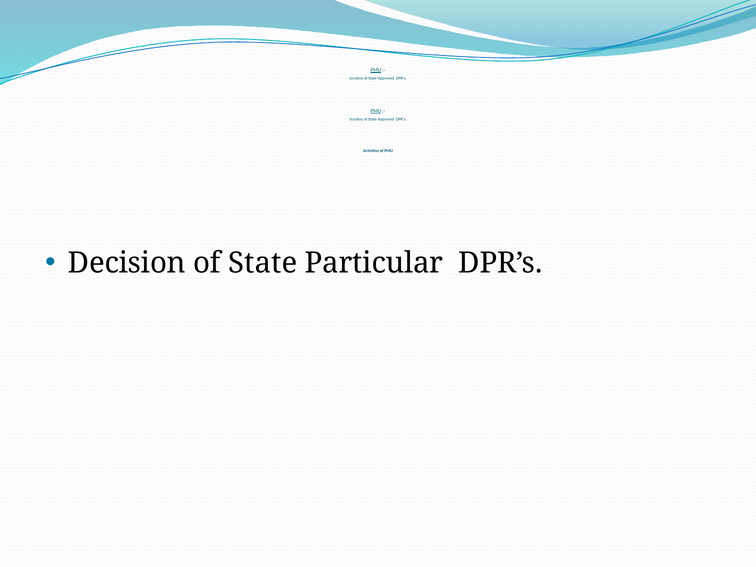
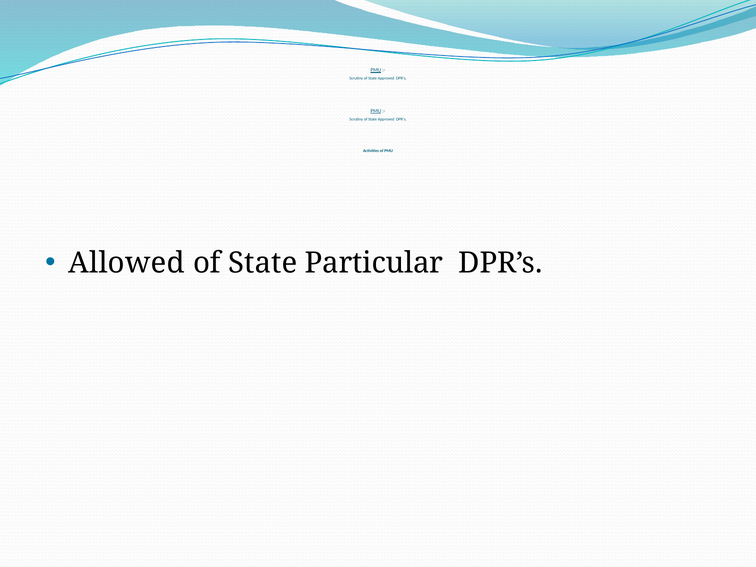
Decision: Decision -> Allowed
